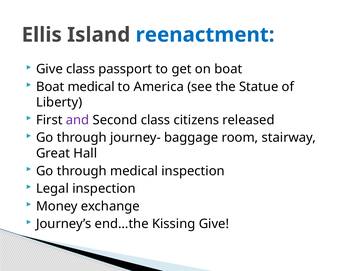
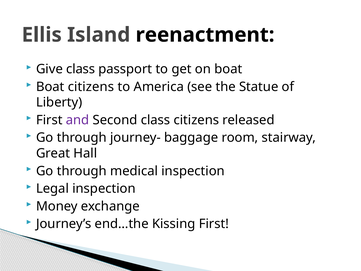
reenactment colour: blue -> black
Boat medical: medical -> citizens
Kissing Give: Give -> First
